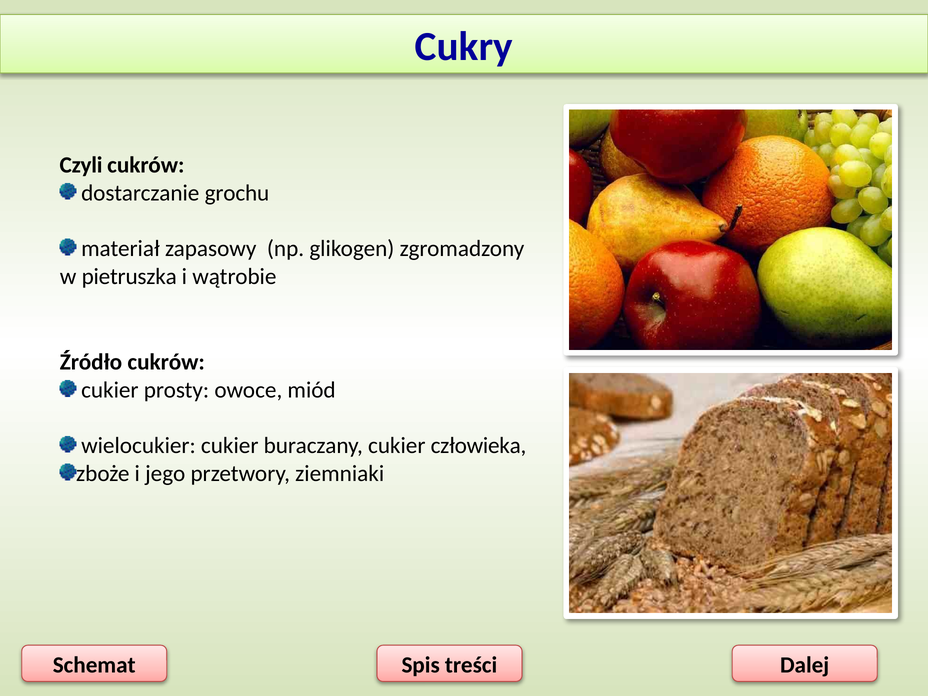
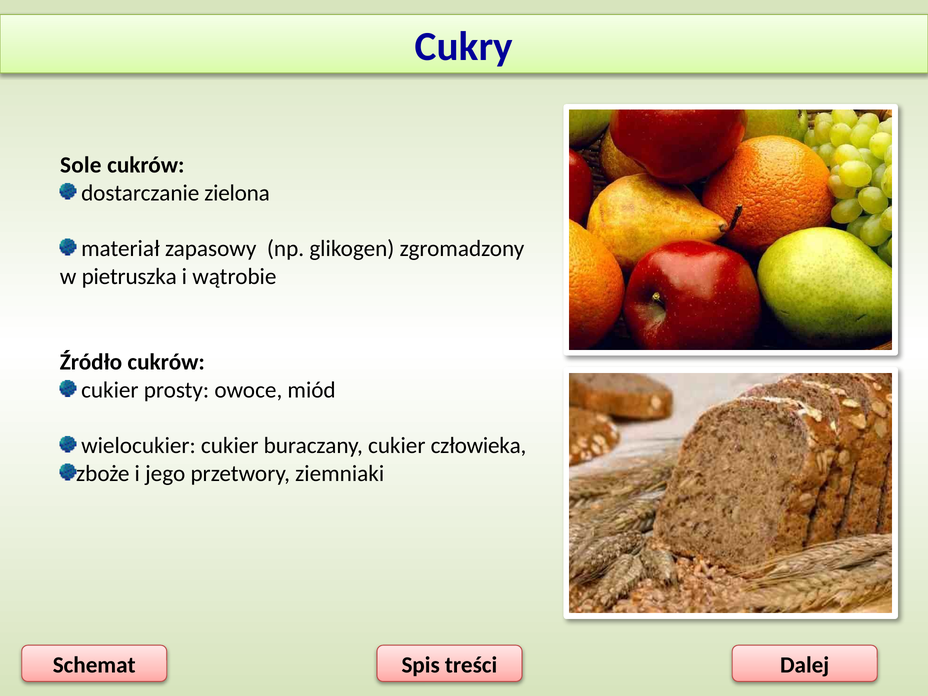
Czyli: Czyli -> Sole
grochu: grochu -> zielona
